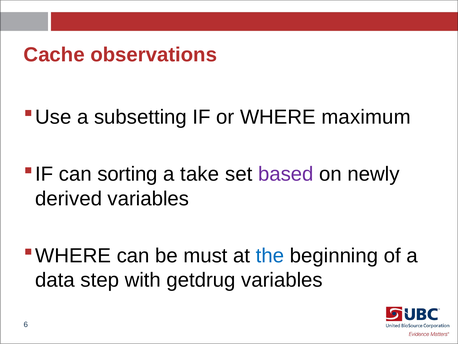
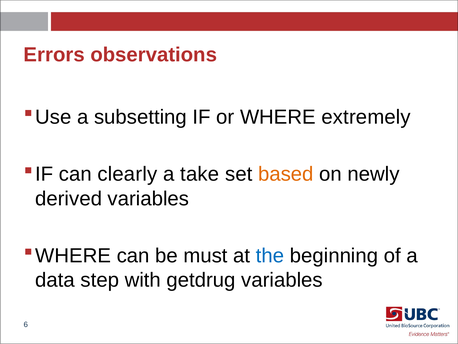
Cache: Cache -> Errors
maximum: maximum -> extremely
sorting: sorting -> clearly
based colour: purple -> orange
